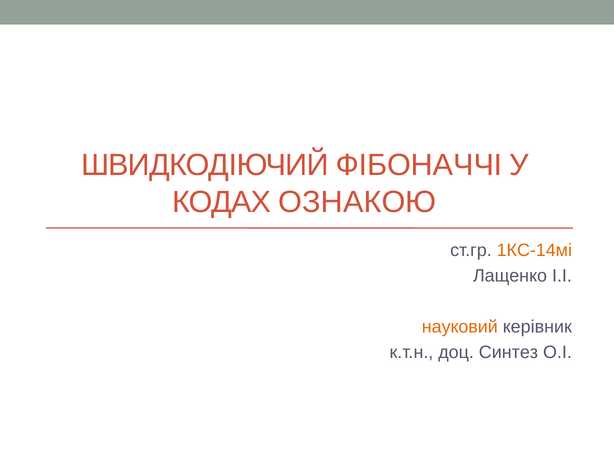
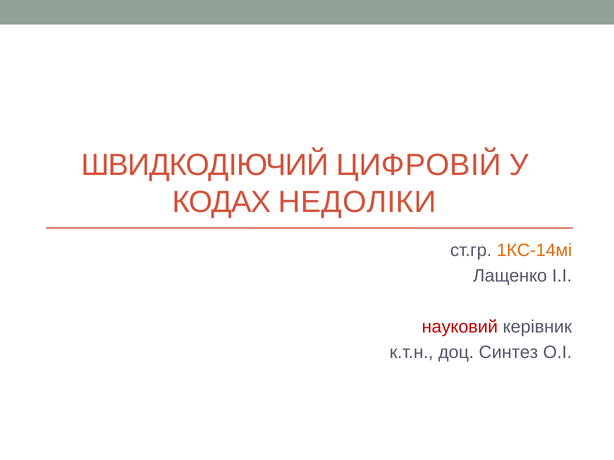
ФІБОНАЧЧІ: ФІБОНАЧЧІ -> ЦИФРОВІЙ
ОЗНАКОЮ: ОЗНАКОЮ -> НЕДОЛІКИ
науковий colour: orange -> red
